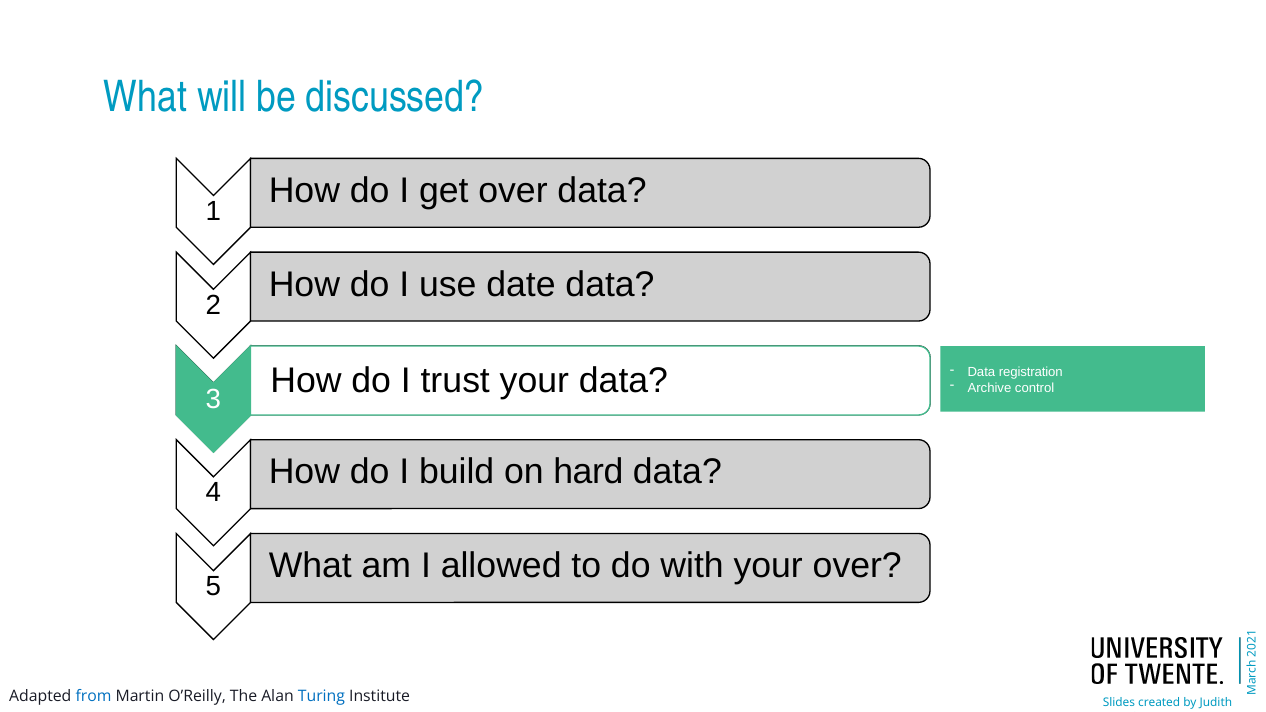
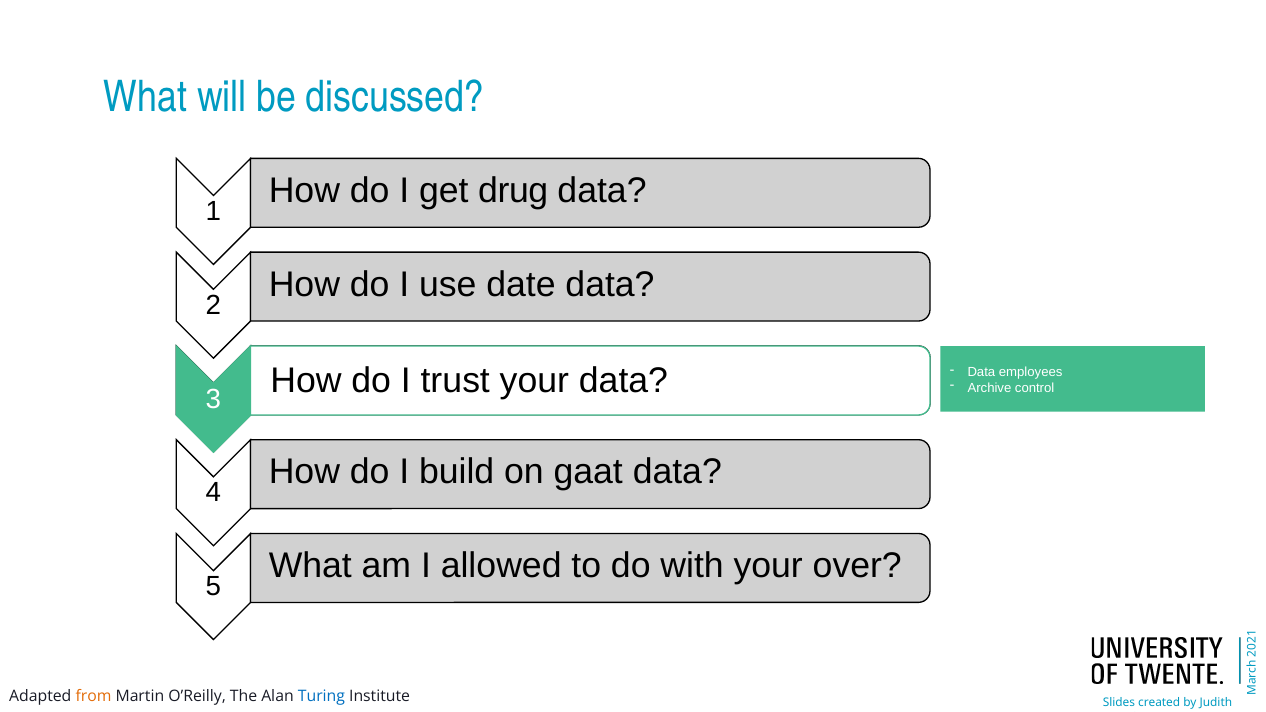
over at (513, 191): over -> drug
registration: registration -> employees
hard: hard -> gaat
from colour: blue -> orange
